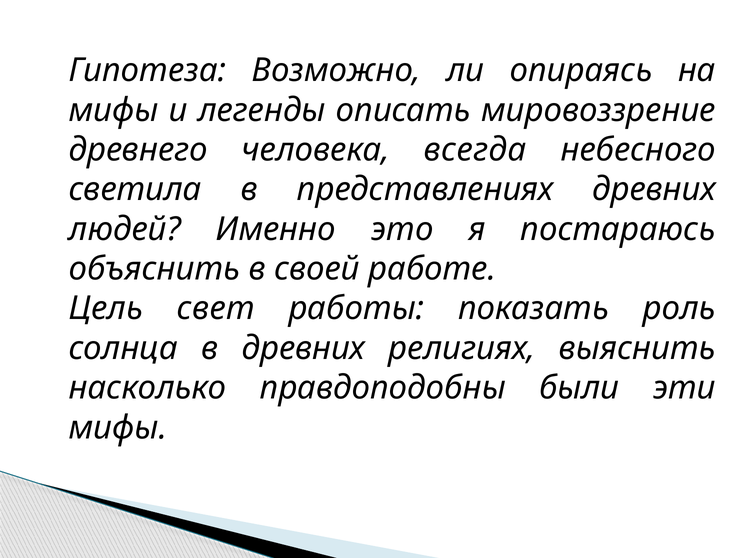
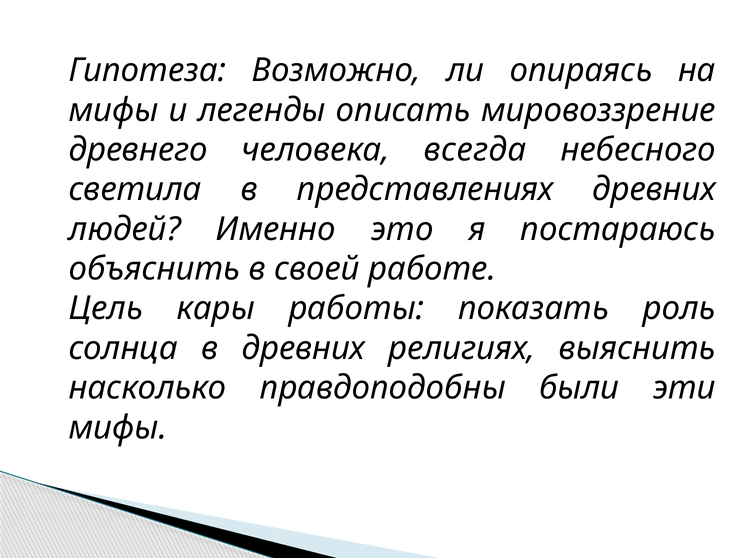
свет: свет -> кары
